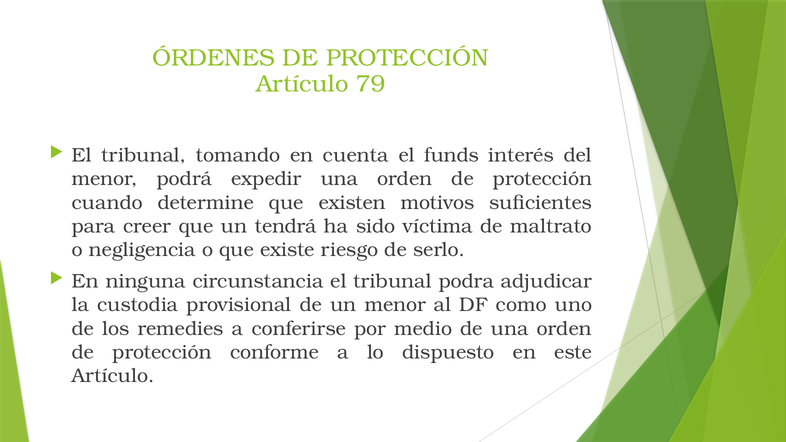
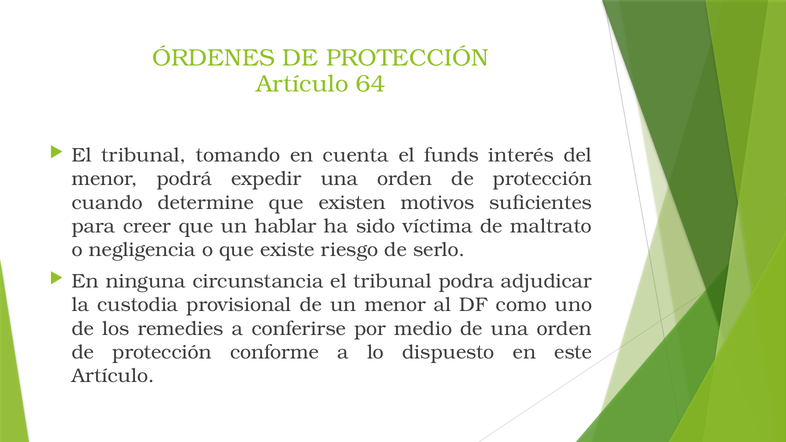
79: 79 -> 64
tendrá: tendrá -> hablar
